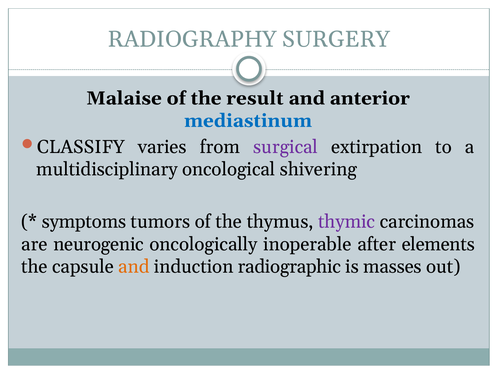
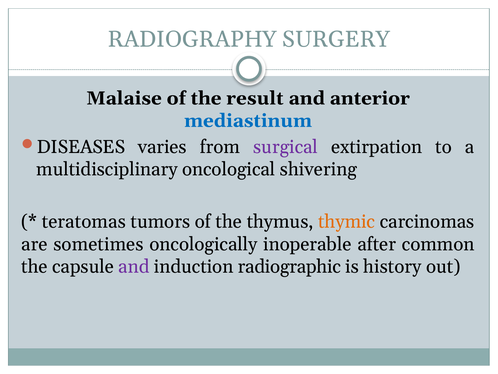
CLASSIFY: CLASSIFY -> DISEASES
symptoms: symptoms -> teratomas
thymic colour: purple -> orange
neurogenic: neurogenic -> sometimes
elements: elements -> common
and at (134, 266) colour: orange -> purple
masses: masses -> history
